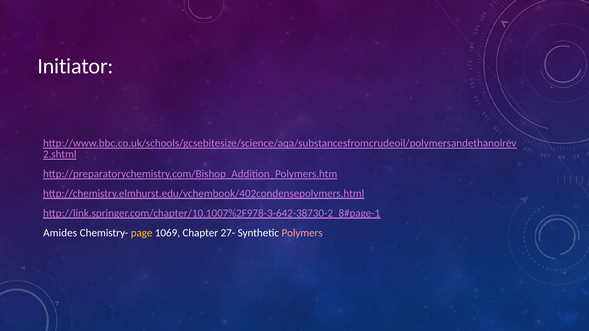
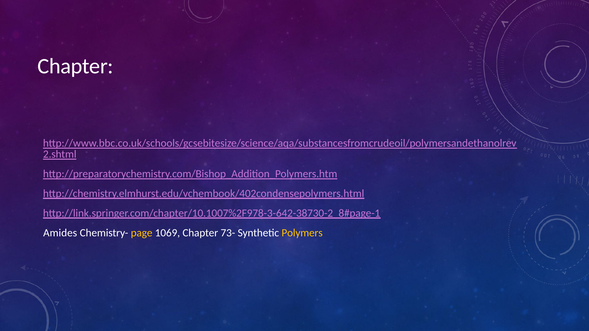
Initiator at (75, 66): Initiator -> Chapter
27-: 27- -> 73-
Polymers colour: pink -> yellow
